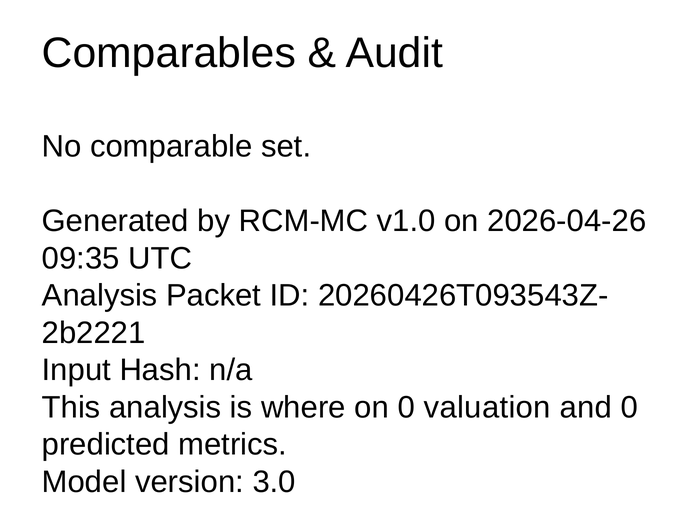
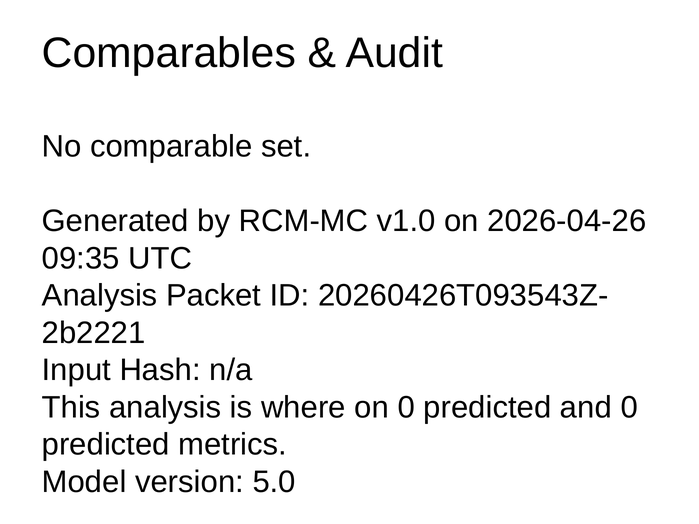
on 0 valuation: valuation -> predicted
3.0: 3.0 -> 5.0
